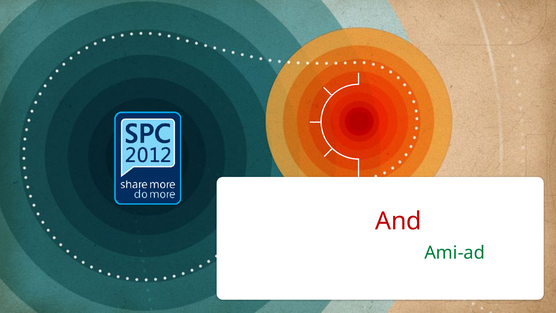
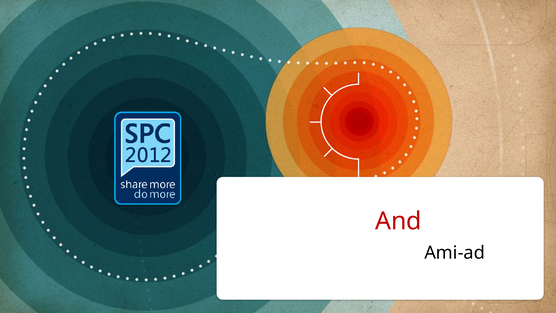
Ami-ad colour: green -> black
